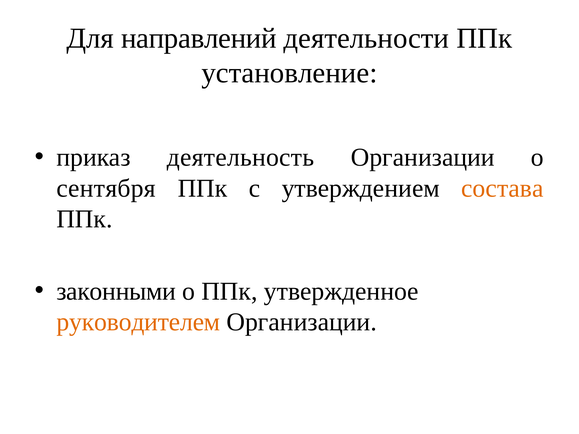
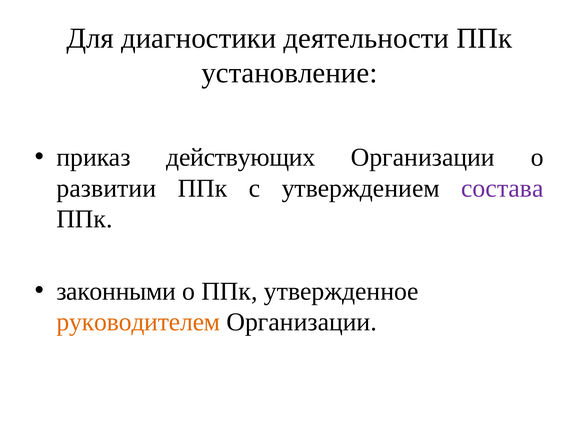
направлений: направлений -> диагностики
деятельность: деятельность -> действующих
сентября: сентября -> развитии
состава colour: orange -> purple
